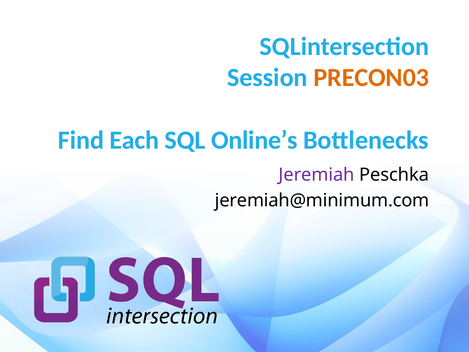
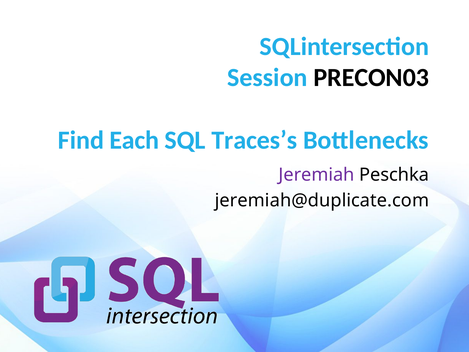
PRECON03 colour: orange -> black
Online’s: Online’s -> Traces’s
jeremiah@minimum.com: jeremiah@minimum.com -> jeremiah@duplicate.com
